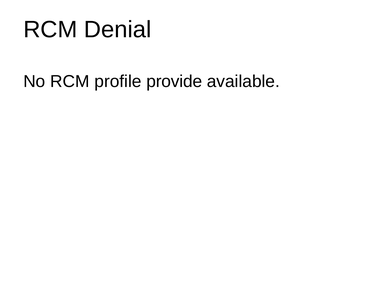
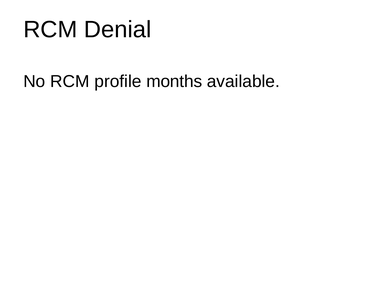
provide: provide -> months
